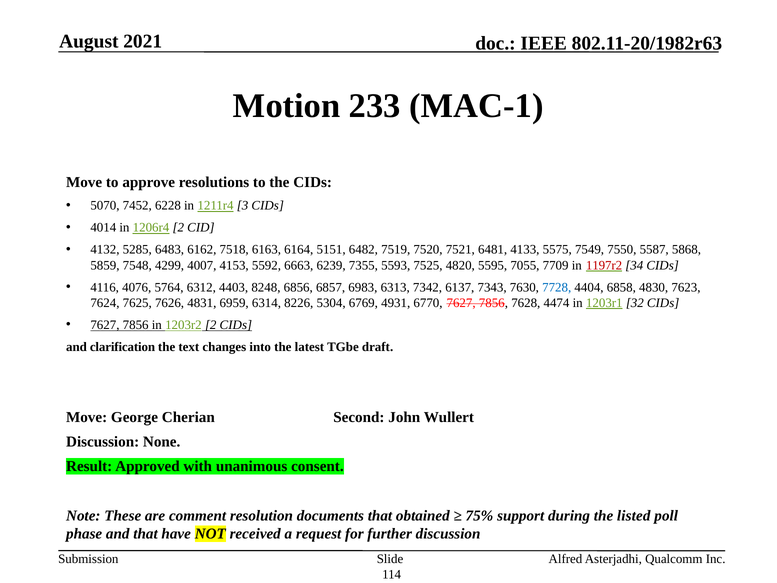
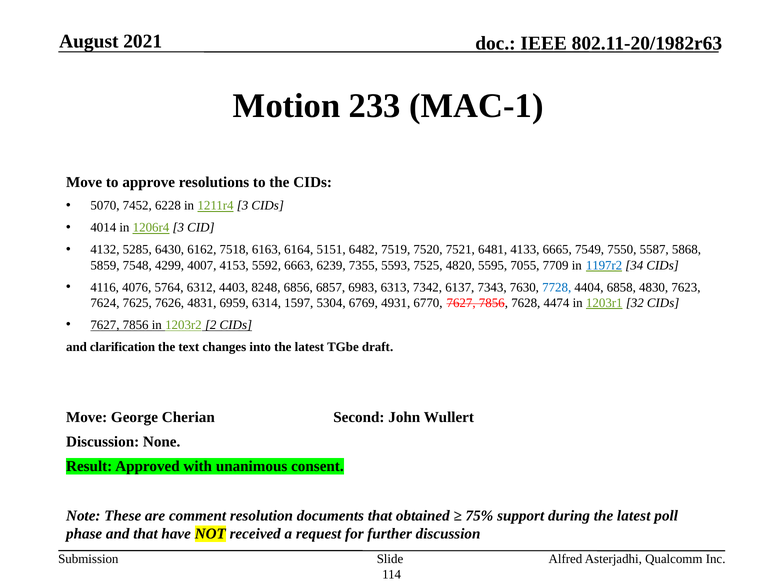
1206r4 2: 2 -> 3
6483: 6483 -> 6430
5575: 5575 -> 6665
1197r2 colour: red -> blue
8226: 8226 -> 1597
during the listed: listed -> latest
